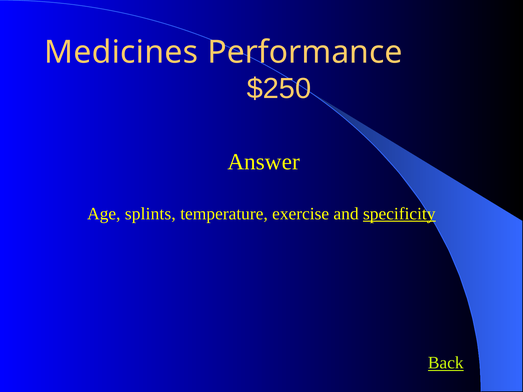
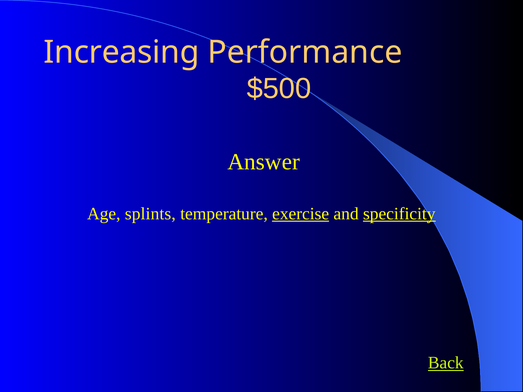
Medicines: Medicines -> Increasing
$250: $250 -> $500
exercise underline: none -> present
